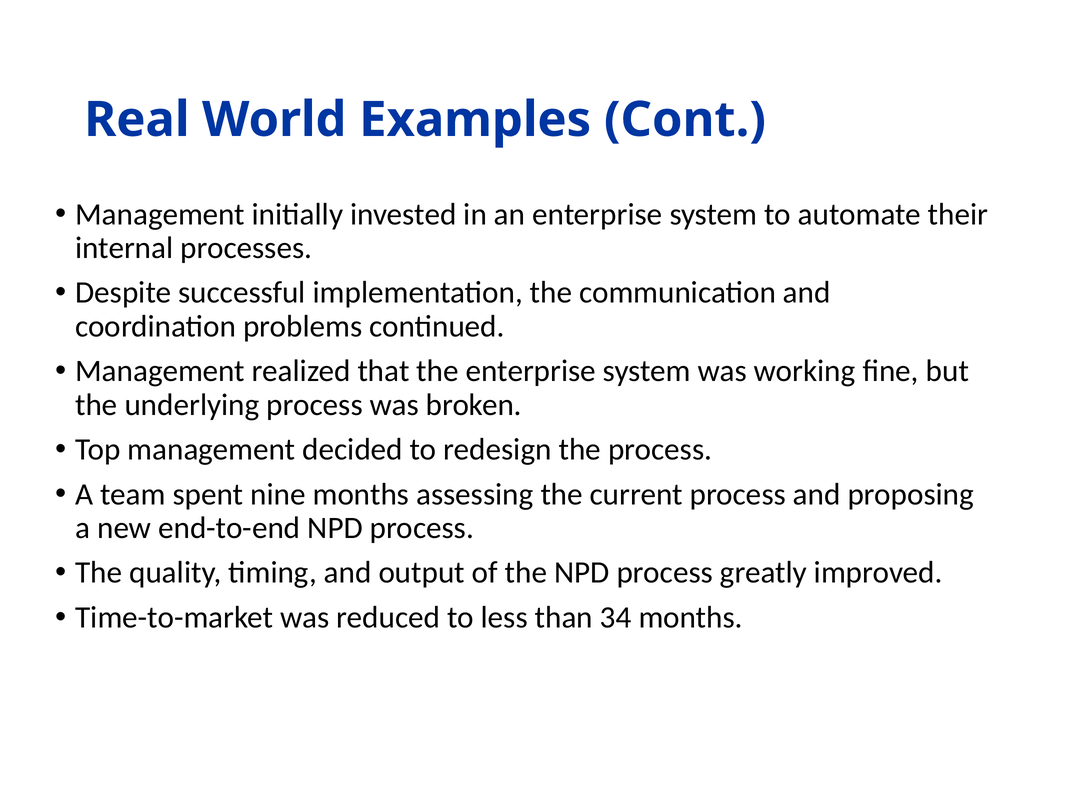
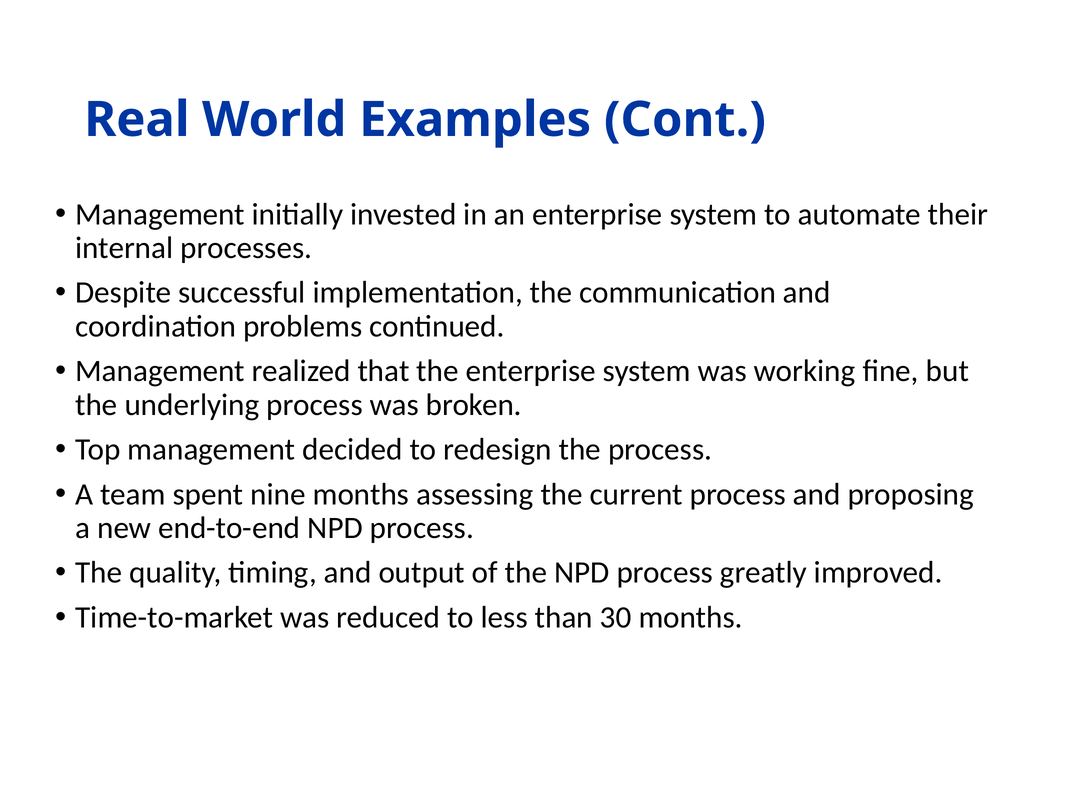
34: 34 -> 30
